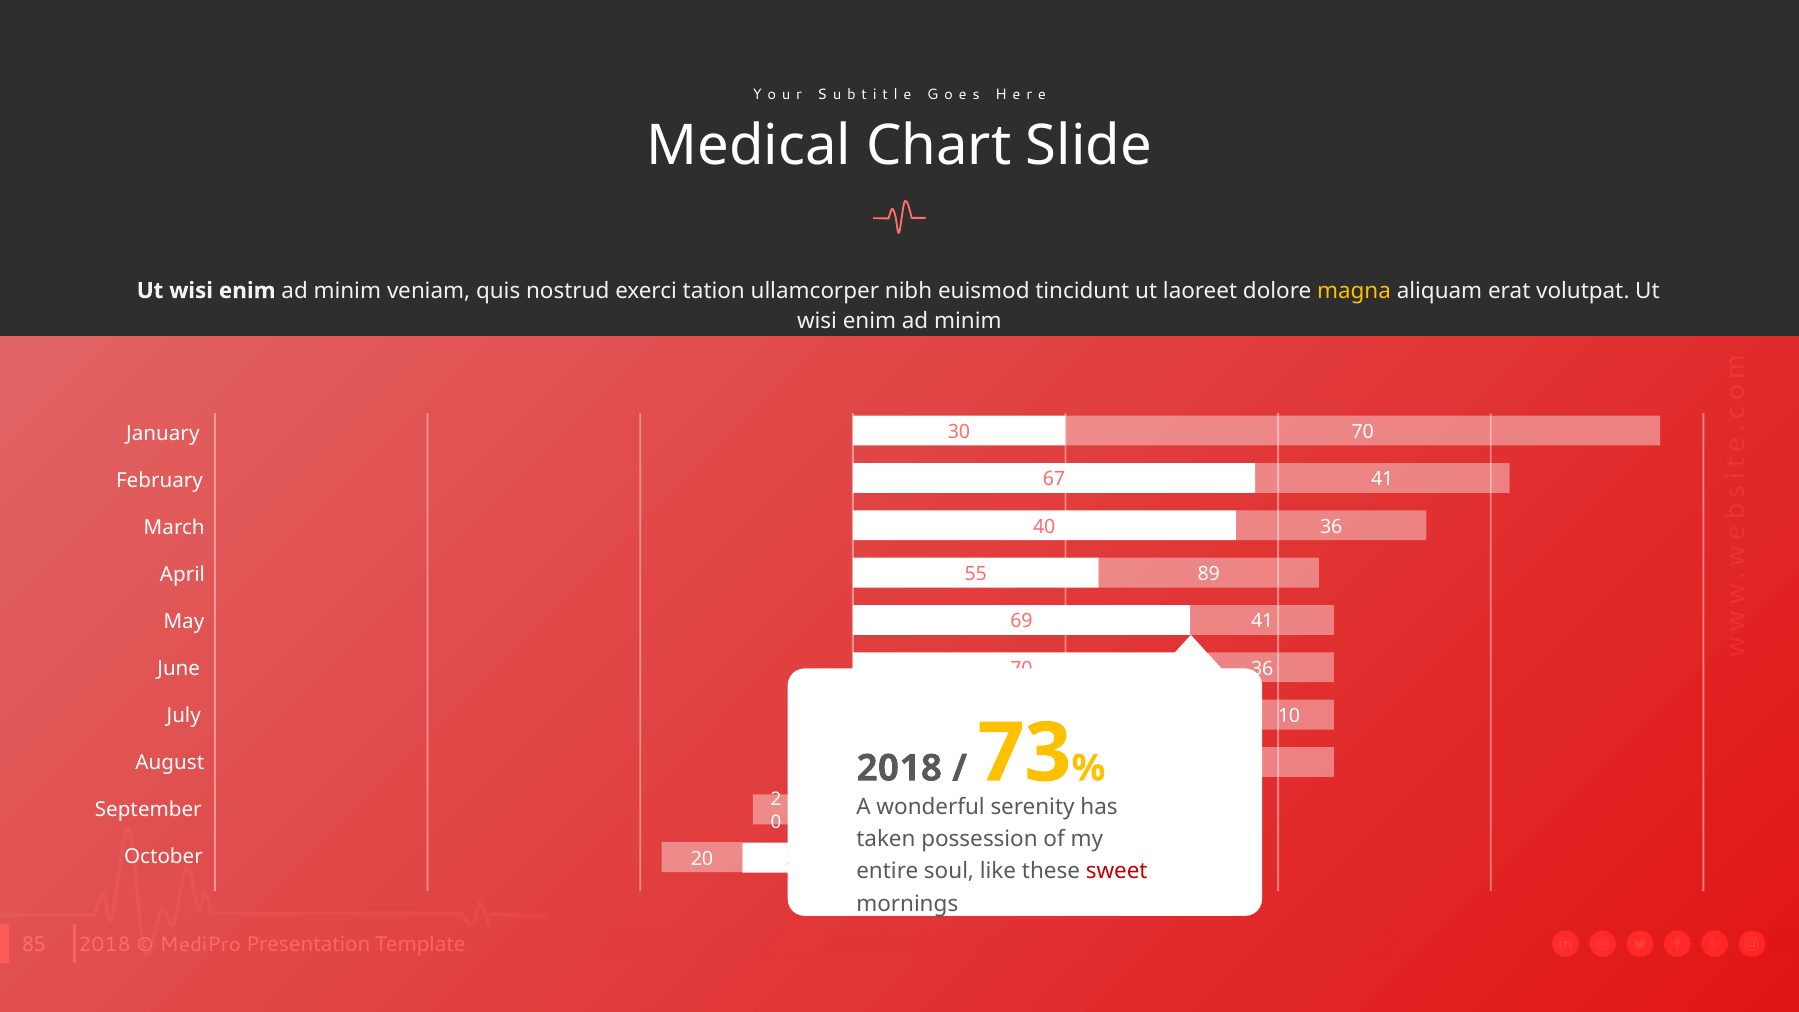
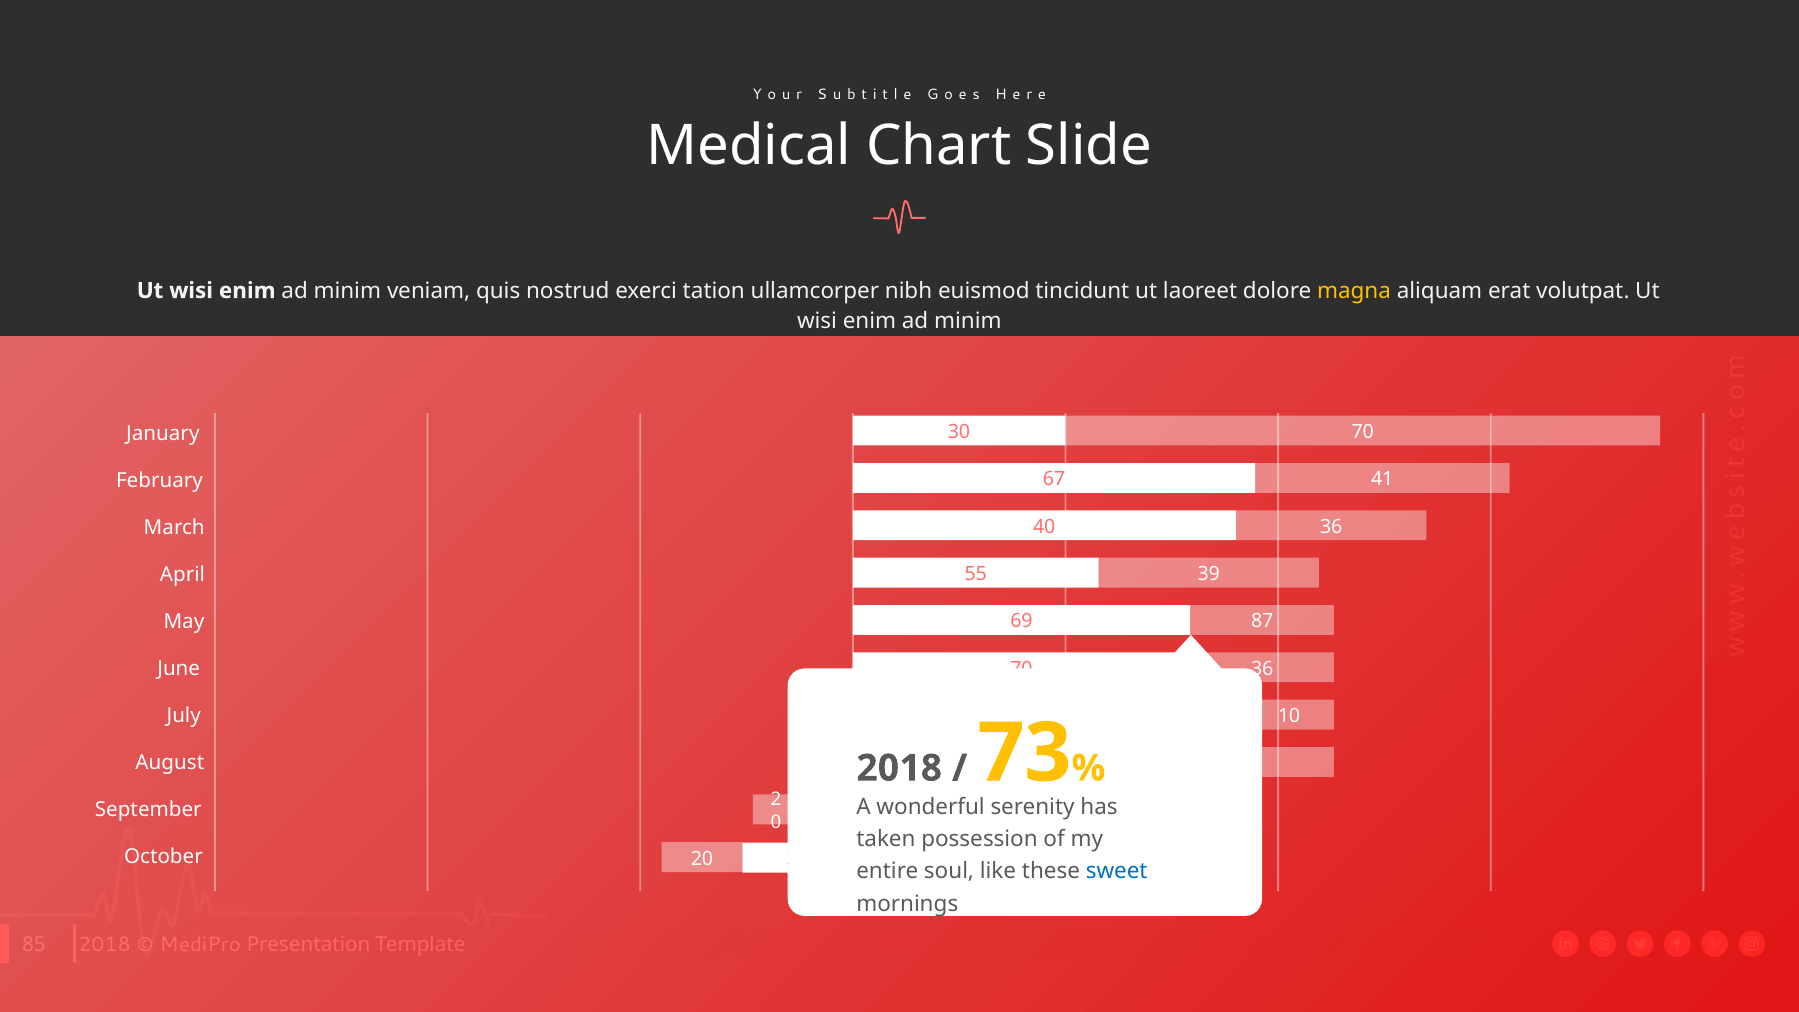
89: 89 -> 39
69 41: 41 -> 87
sweet colour: red -> blue
